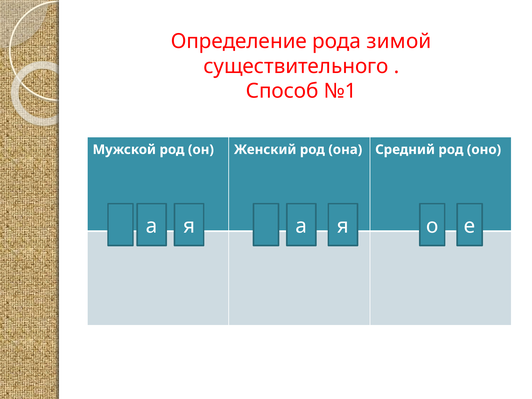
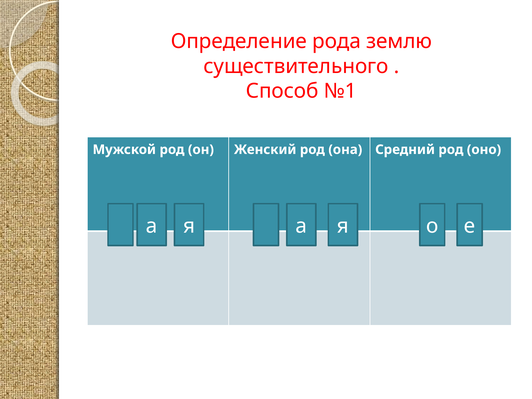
зимой: зимой -> землю
